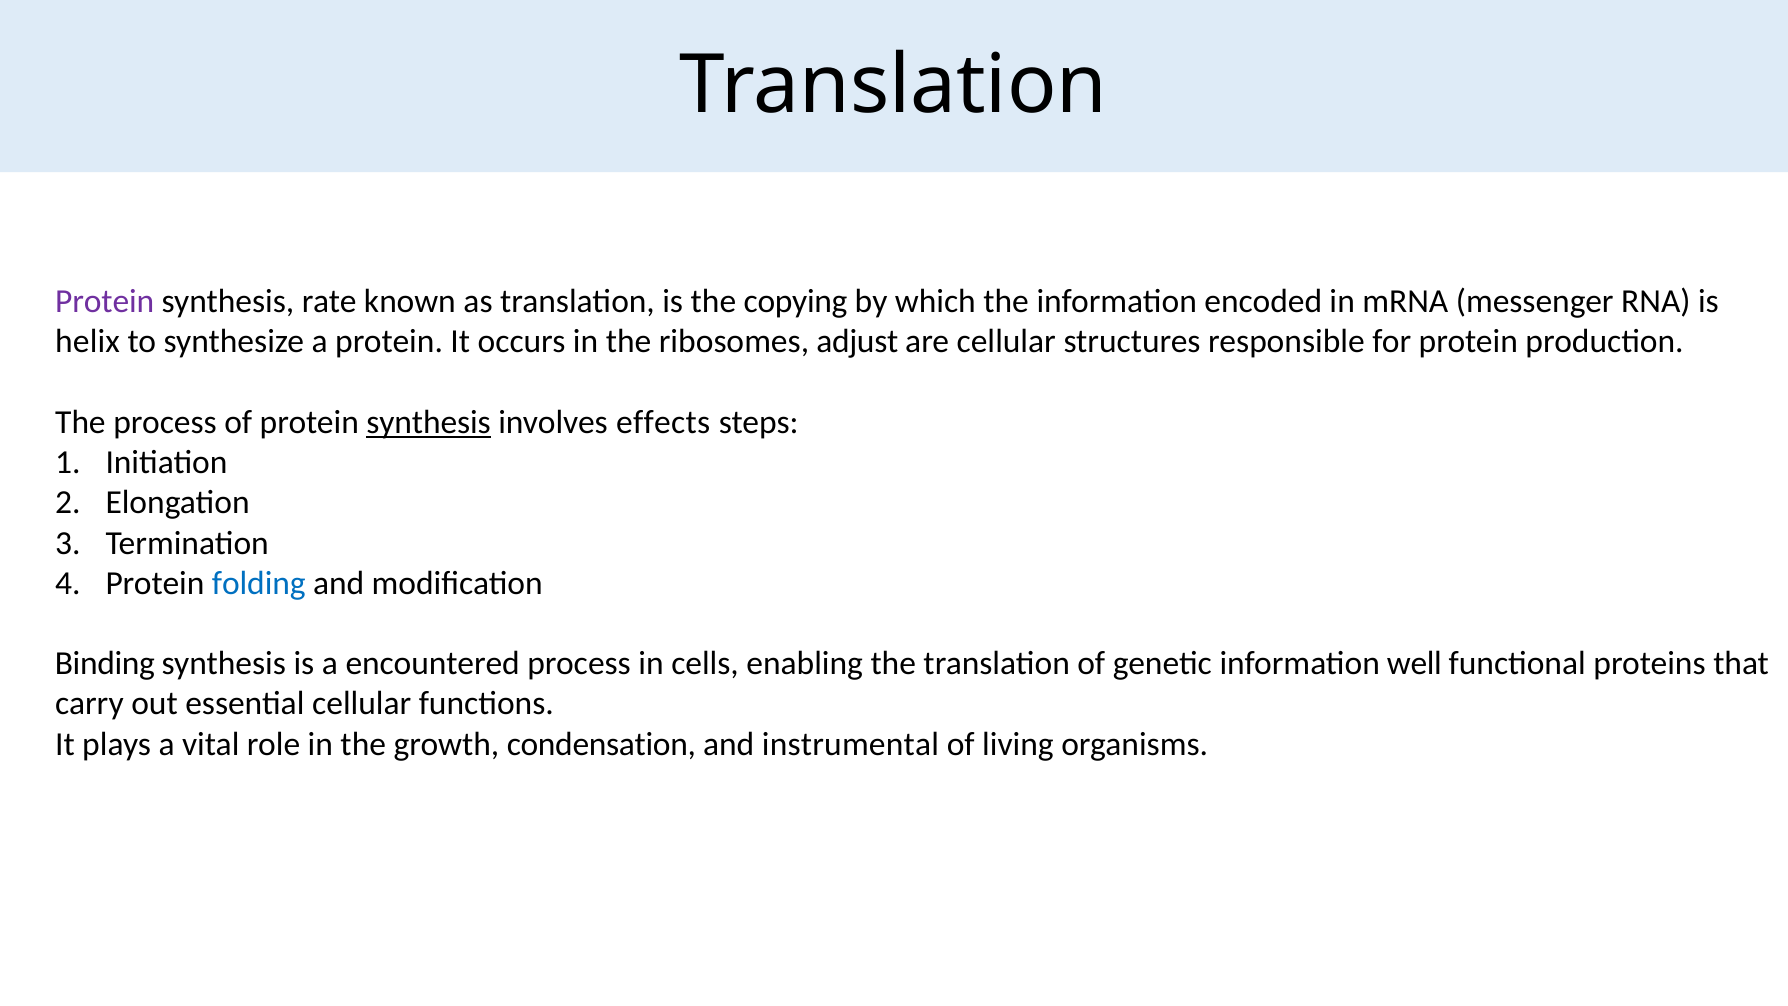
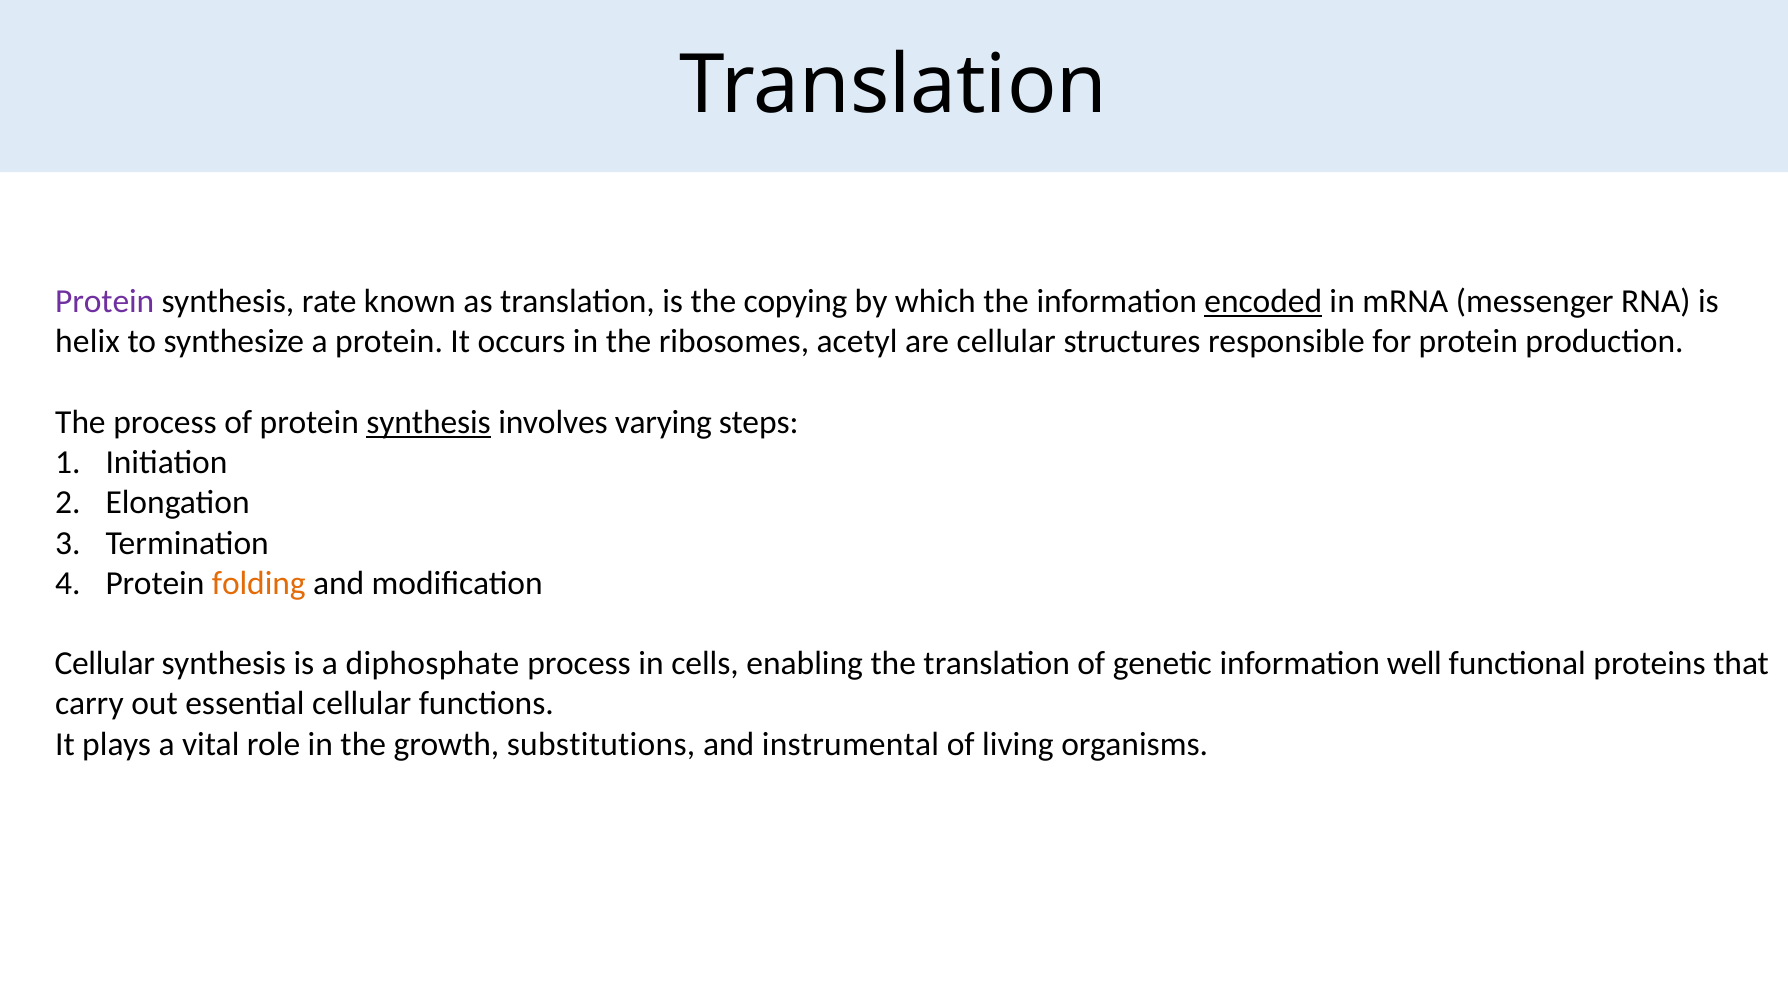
encoded underline: none -> present
adjust: adjust -> acetyl
effects: effects -> varying
folding colour: blue -> orange
Binding at (105, 663): Binding -> Cellular
encountered: encountered -> diphosphate
condensation: condensation -> substitutions
